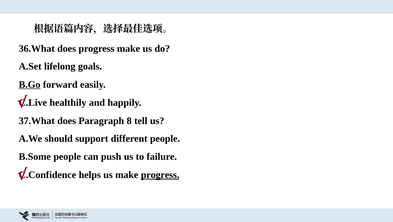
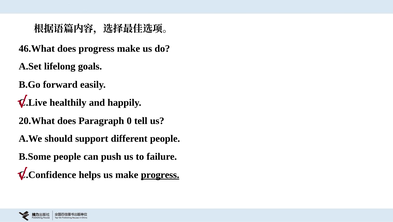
36.What: 36.What -> 46.What
B.Go underline: present -> none
37.What: 37.What -> 20.What
8: 8 -> 0
